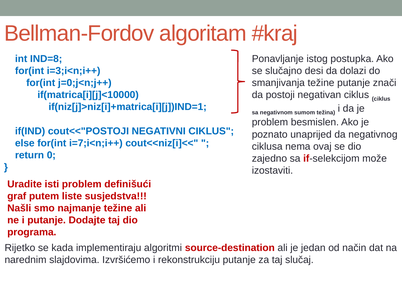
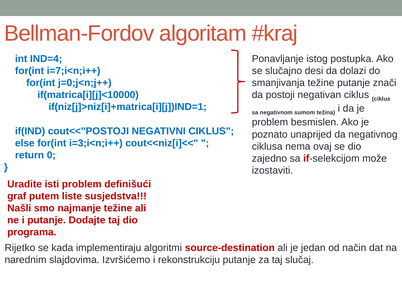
IND=8: IND=8 -> IND=4
i=3;i<n;i++: i=3;i<n;i++ -> i=7;i<n;i++
i=7;i<n;i++: i=7;i<n;i++ -> i=3;i<n;i++
